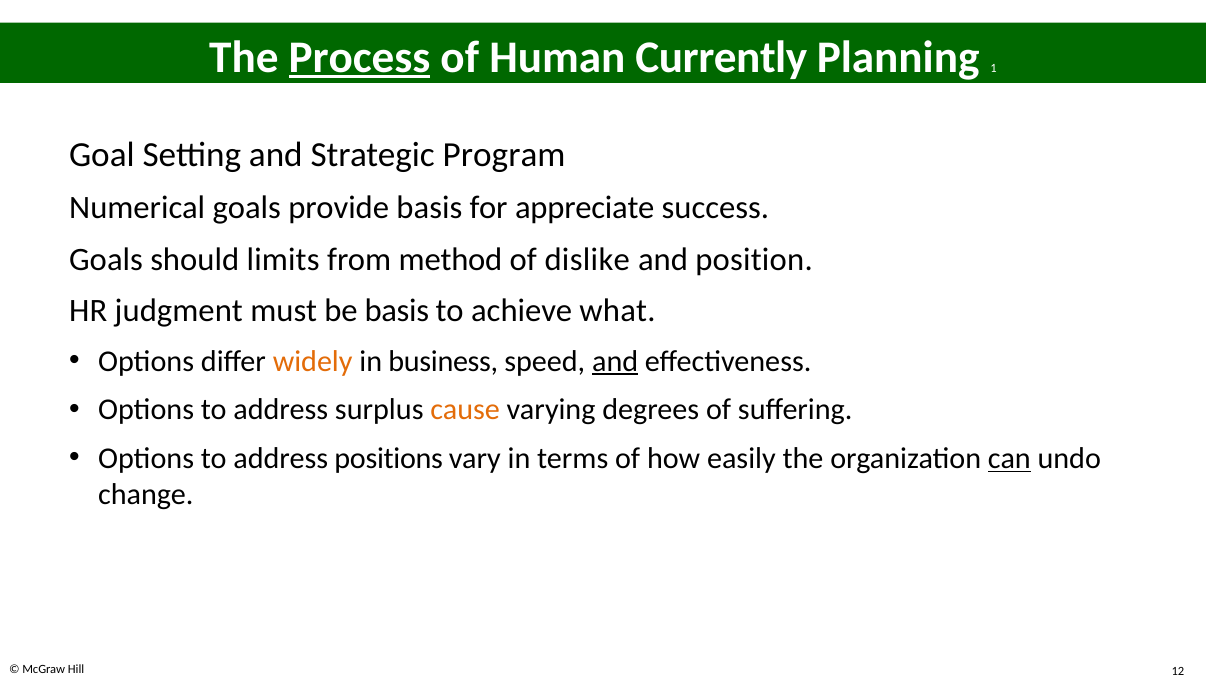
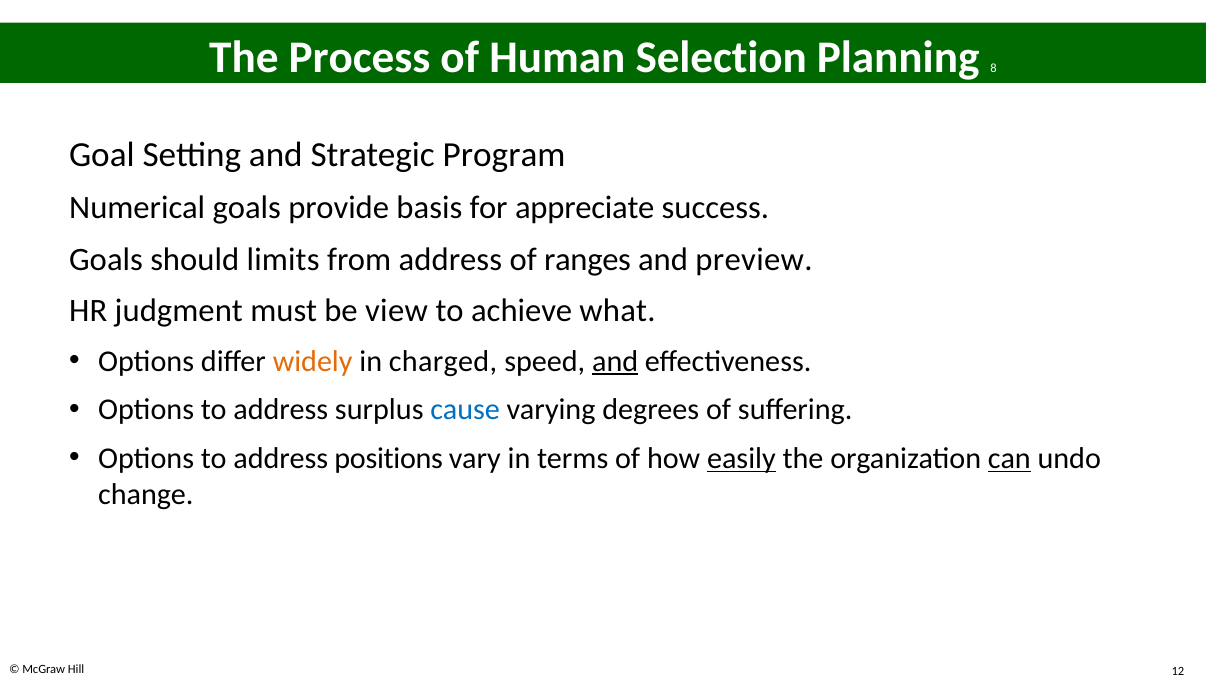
Process underline: present -> none
Currently: Currently -> Selection
1: 1 -> 8
from method: method -> address
dislike: dislike -> ranges
position: position -> preview
be basis: basis -> view
business: business -> charged
cause colour: orange -> blue
easily underline: none -> present
